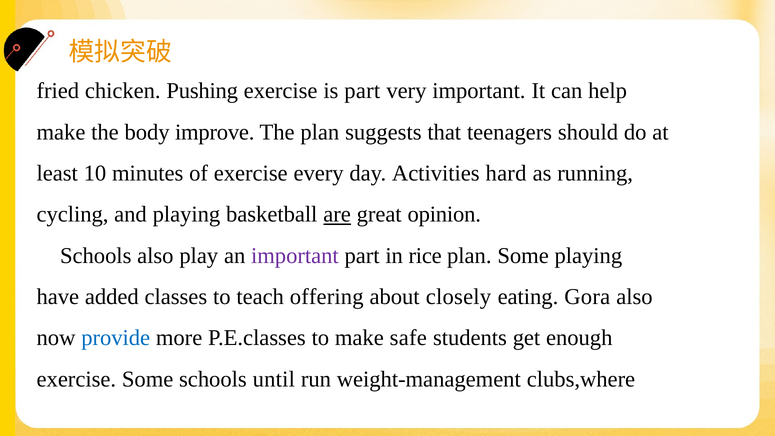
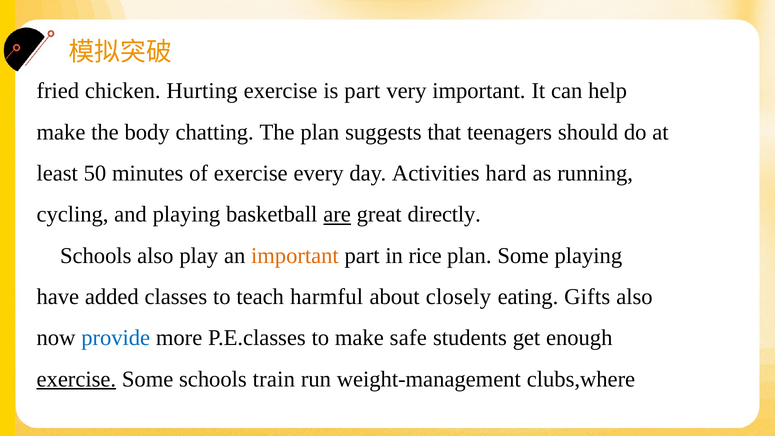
Pushing: Pushing -> Hurting
improve: improve -> chatting
10: 10 -> 50
opinion: opinion -> directly
important at (295, 256) colour: purple -> orange
offering: offering -> harmful
Gora: Gora -> Gifts
exercise at (76, 379) underline: none -> present
until: until -> train
